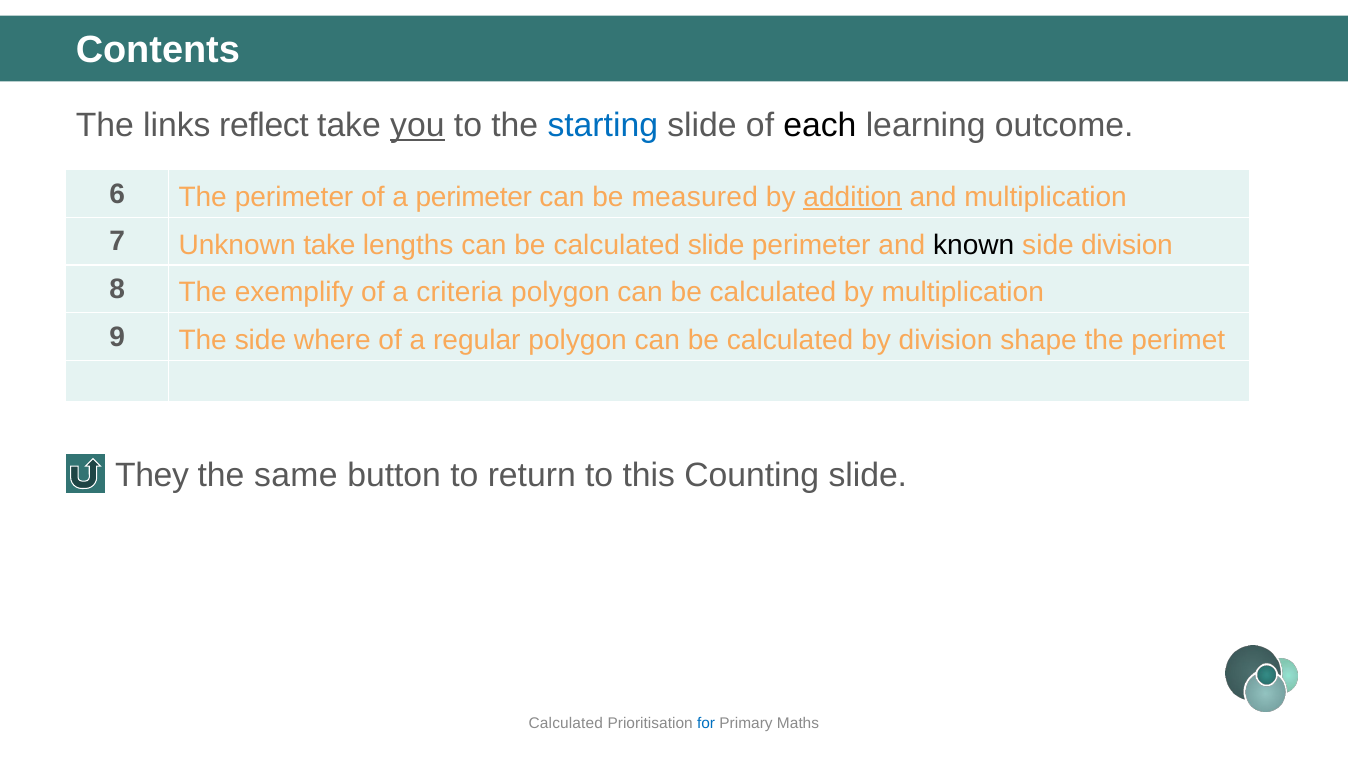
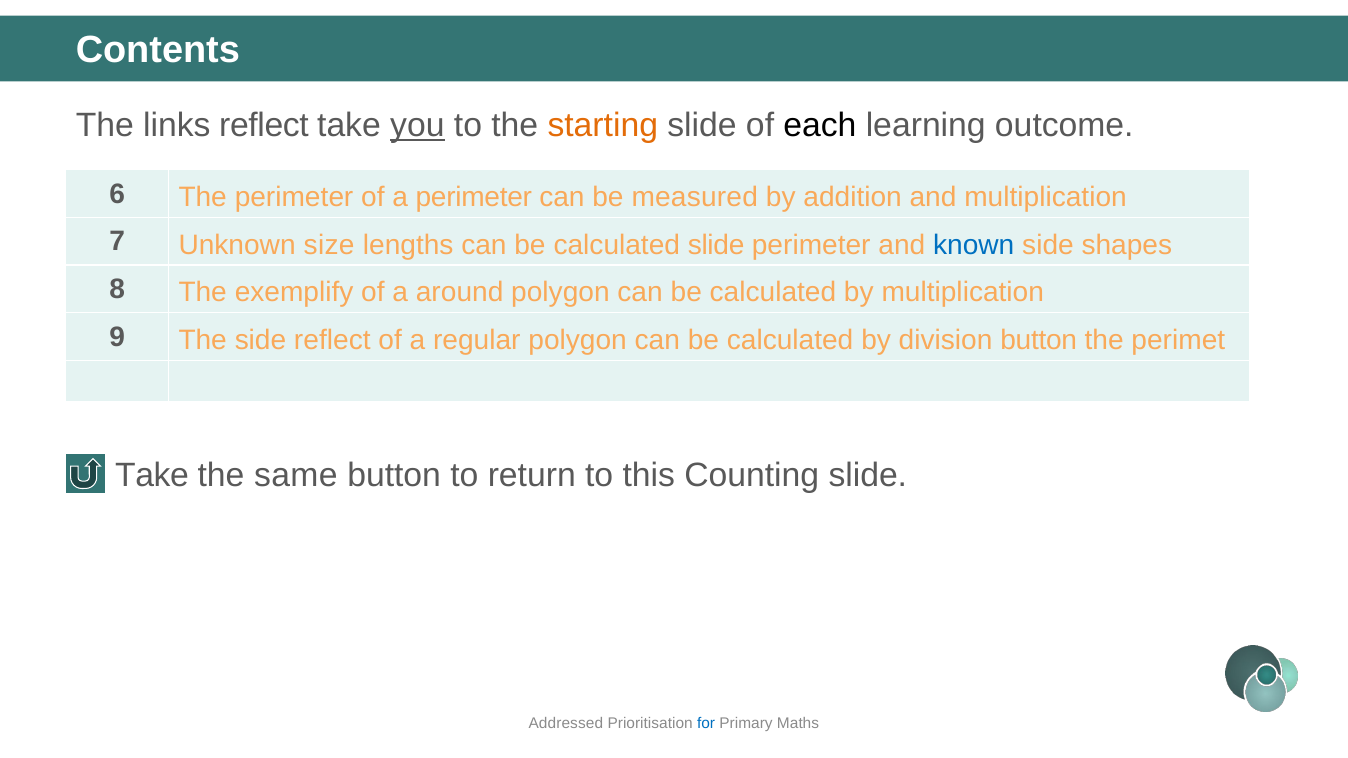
starting colour: blue -> orange
addition underline: present -> none
Unknown take: take -> size
known at (974, 245) colour: black -> blue
side division: division -> shapes
criteria: criteria -> around
side where: where -> reflect
division shape: shape -> button
They at (152, 476): They -> Take
Calculated at (566, 724): Calculated -> Addressed
